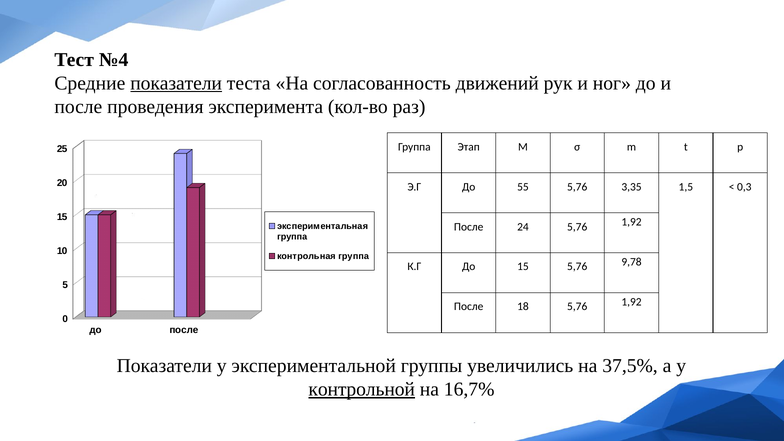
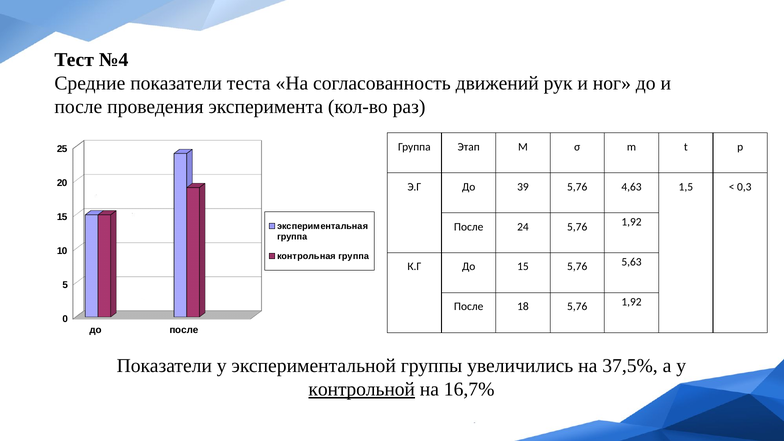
показатели at (176, 83) underline: present -> none
55: 55 -> 39
3,35: 3,35 -> 4,63
9,78: 9,78 -> 5,63
